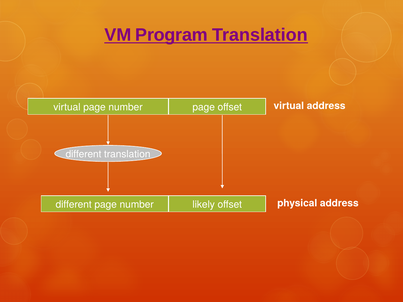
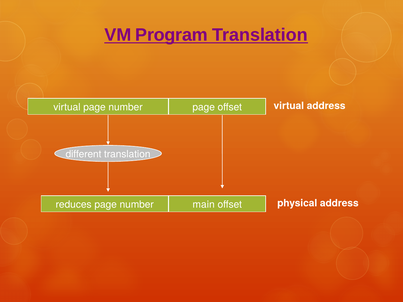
different at (74, 205): different -> reduces
likely: likely -> main
